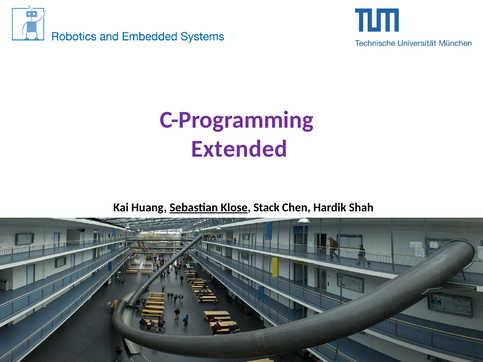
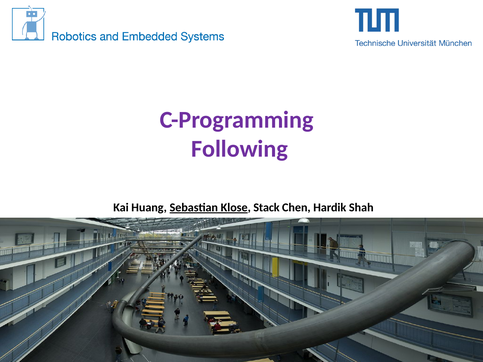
Extended: Extended -> Following
